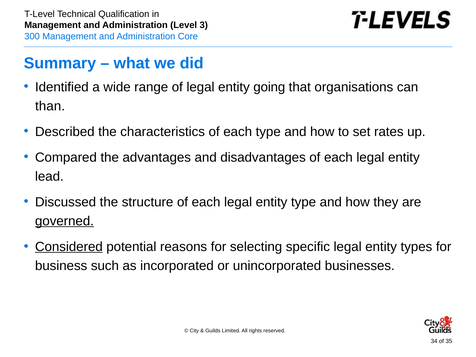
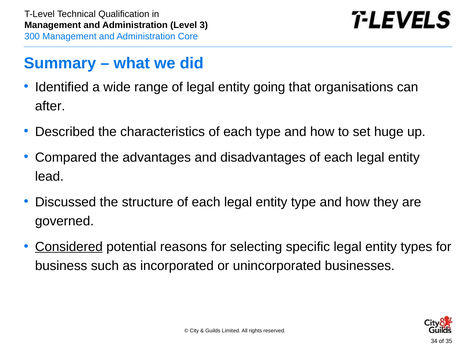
than: than -> after
rates: rates -> huge
governed underline: present -> none
